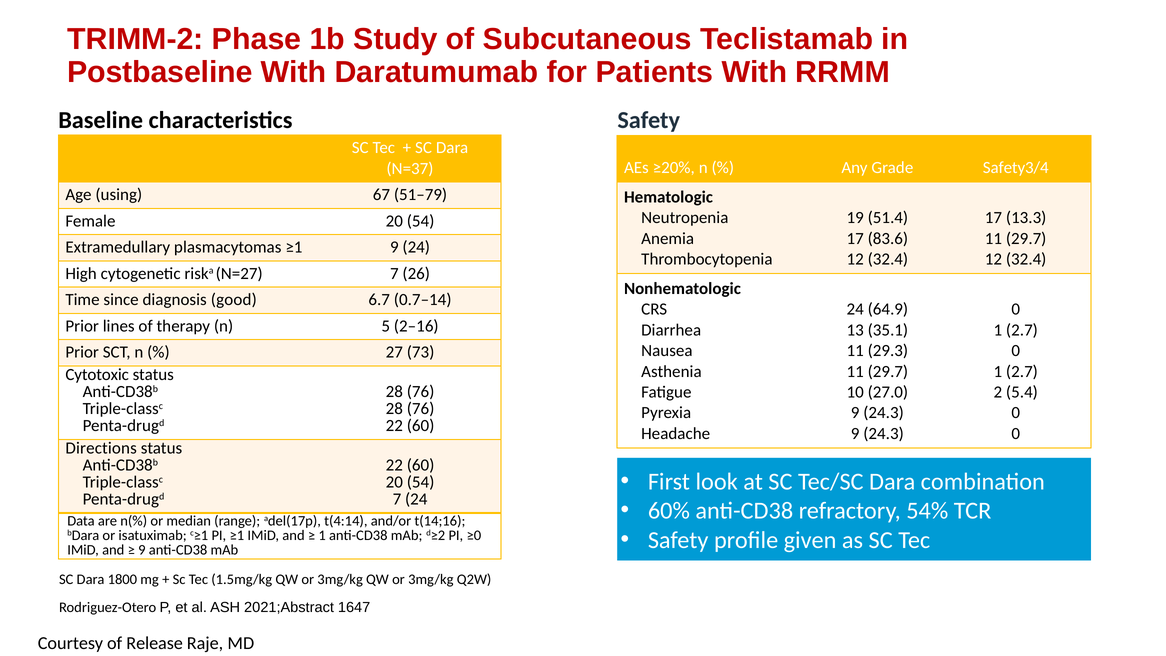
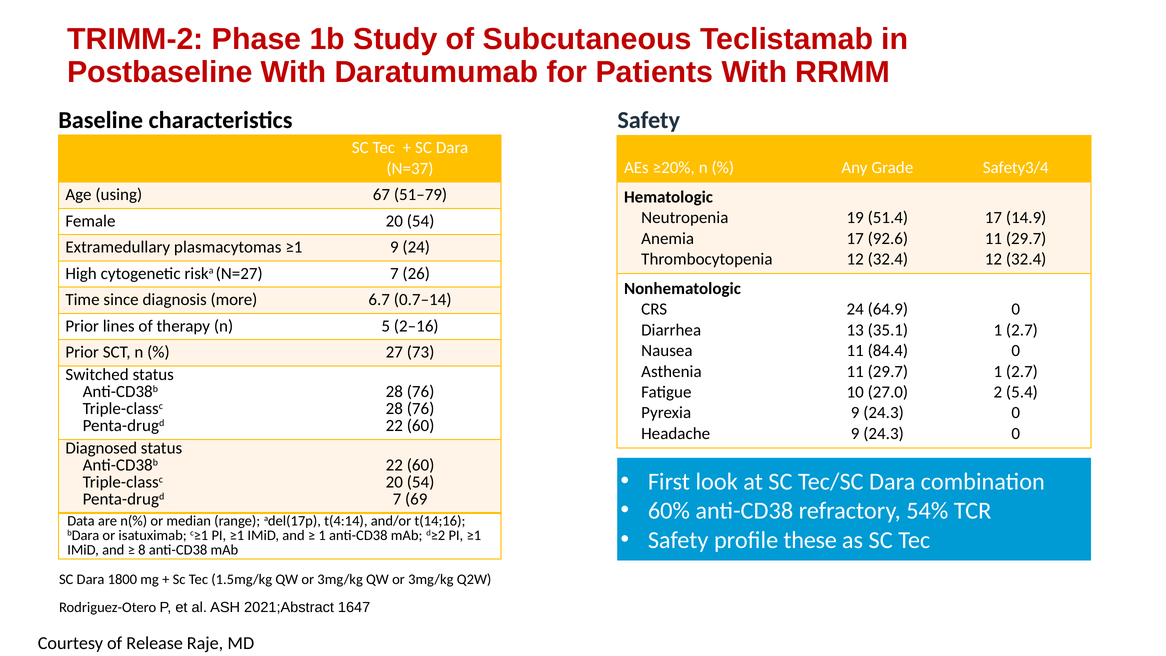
13.3: 13.3 -> 14.9
83.6: 83.6 -> 92.6
good: good -> more
29.3: 29.3 -> 84.4
Cytotoxic: Cytotoxic -> Switched
Directions: Directions -> Diagnosed
7 24: 24 -> 69
given: given -> these
d≥2 PI ≥0: ≥0 -> ≥1
9 at (142, 550): 9 -> 8
